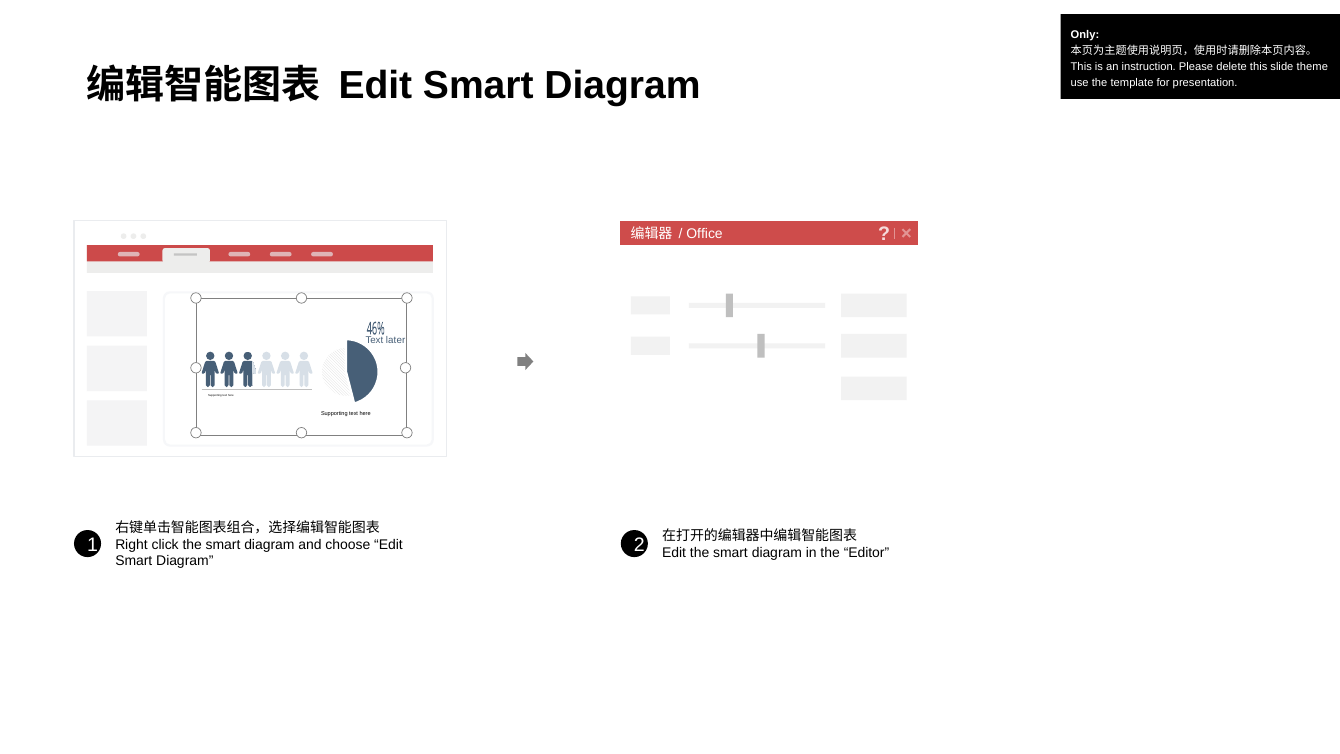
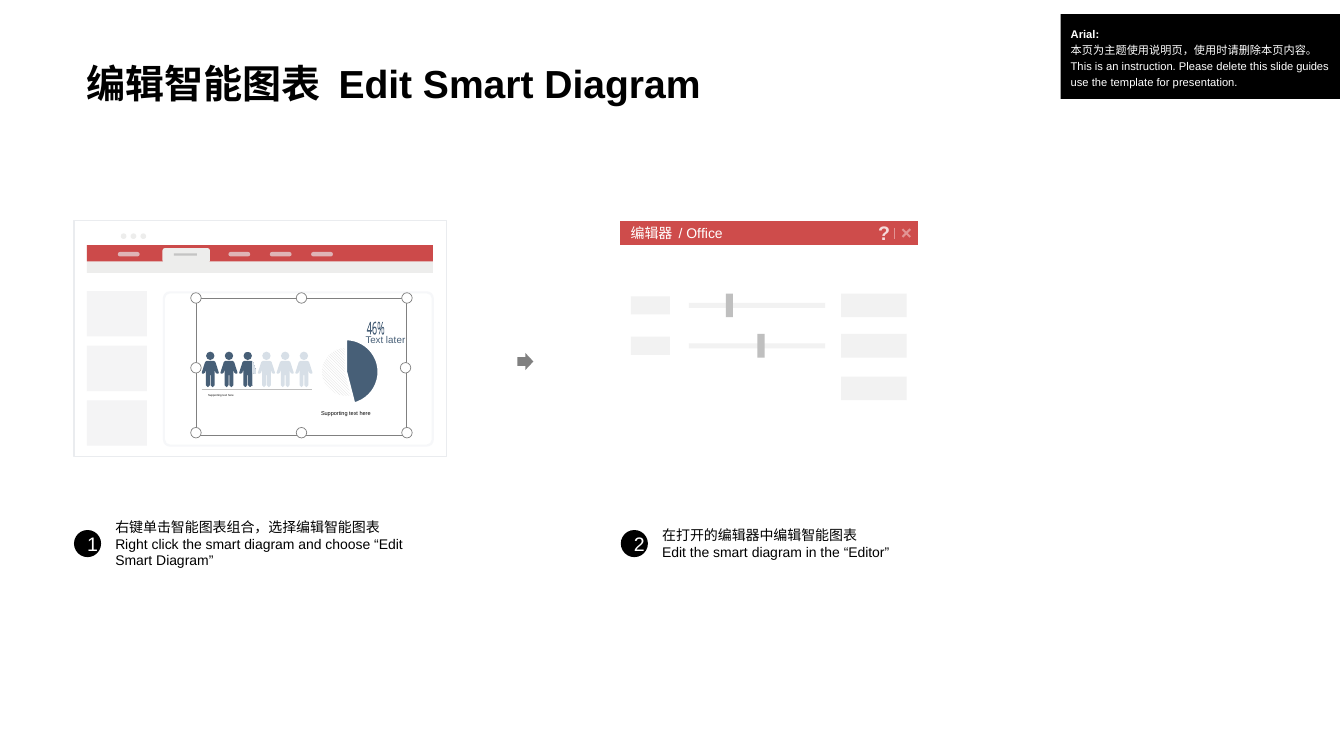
Only: Only -> Arial
theme: theme -> guides
